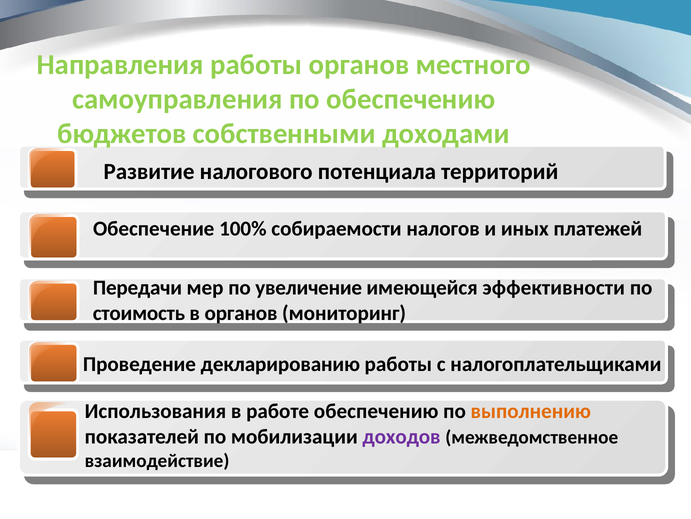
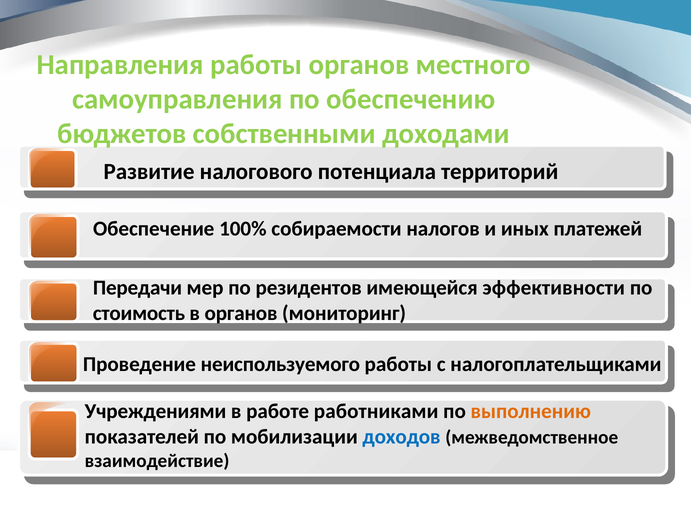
увеличение: увеличение -> резидентов
декларированию: декларированию -> неиспользуемого
Использования: Использования -> Учреждениями
работе обеспечению: обеспечению -> работниками
доходов colour: purple -> blue
